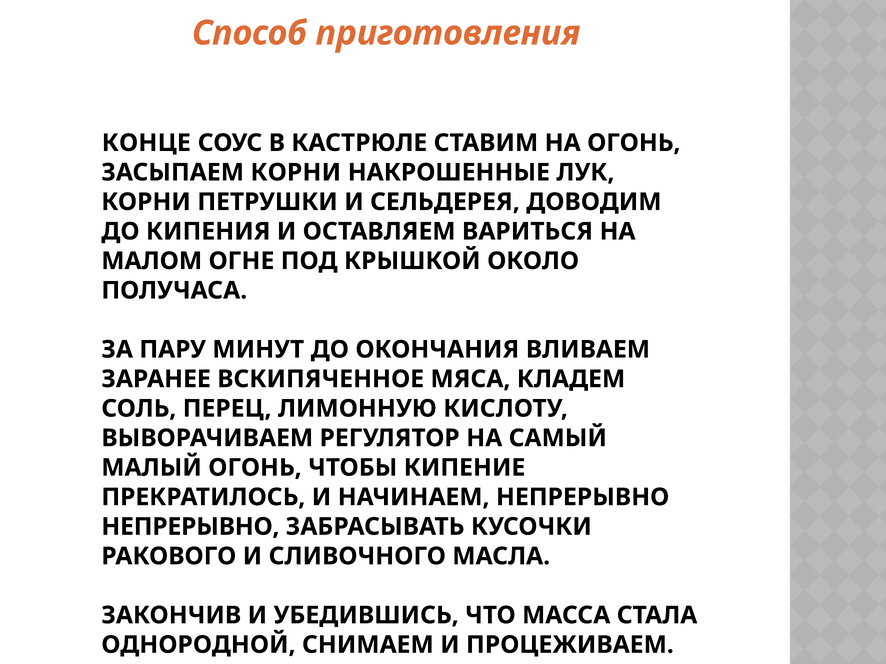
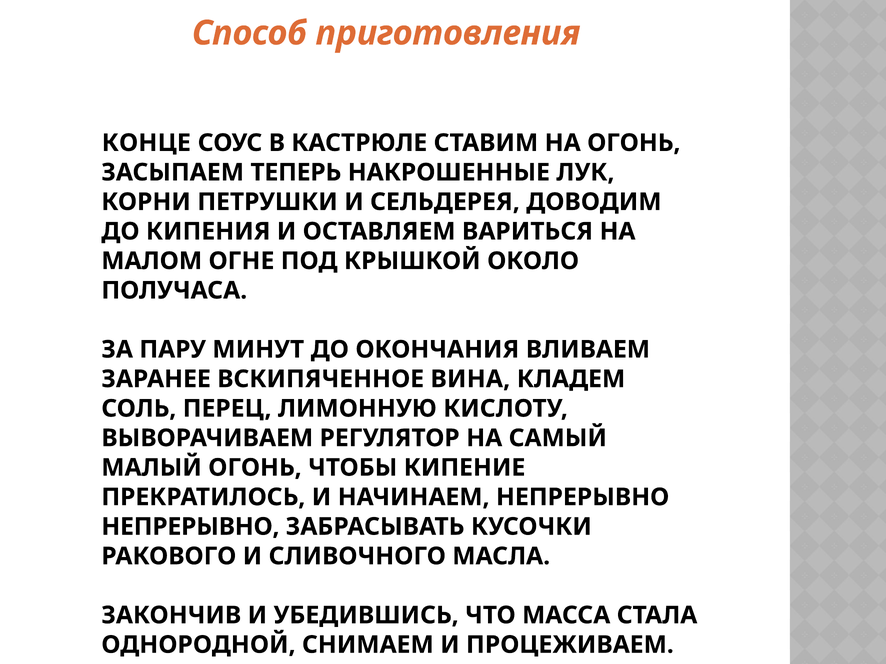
ЗАСЫПАЕМ КОРНИ: КОРНИ -> ТЕПЕРЬ
МЯСА: МЯСА -> ВИНА
